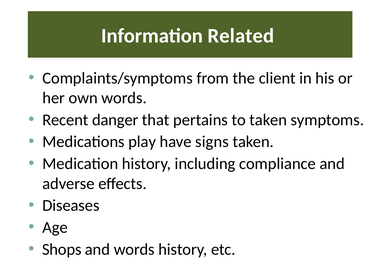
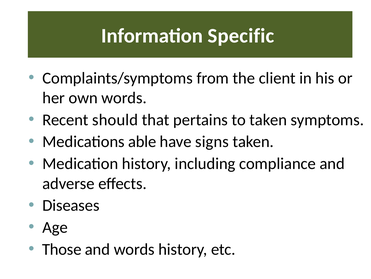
Related: Related -> Specific
danger: danger -> should
play: play -> able
Shops: Shops -> Those
